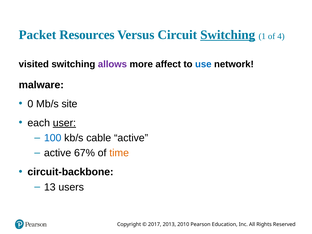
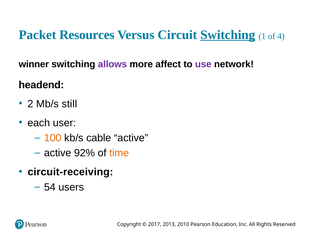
visited: visited -> winner
use colour: blue -> purple
malware: malware -> headend
0: 0 -> 2
site: site -> still
user underline: present -> none
100 colour: blue -> orange
67%: 67% -> 92%
circuit-backbone: circuit-backbone -> circuit-receiving
13: 13 -> 54
